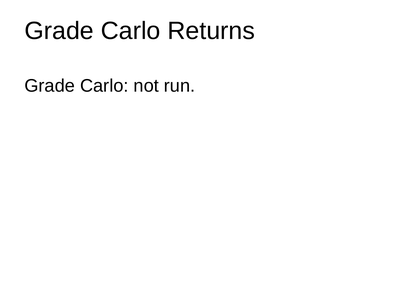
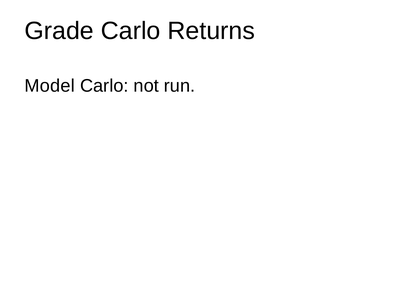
Grade at (50, 86): Grade -> Model
